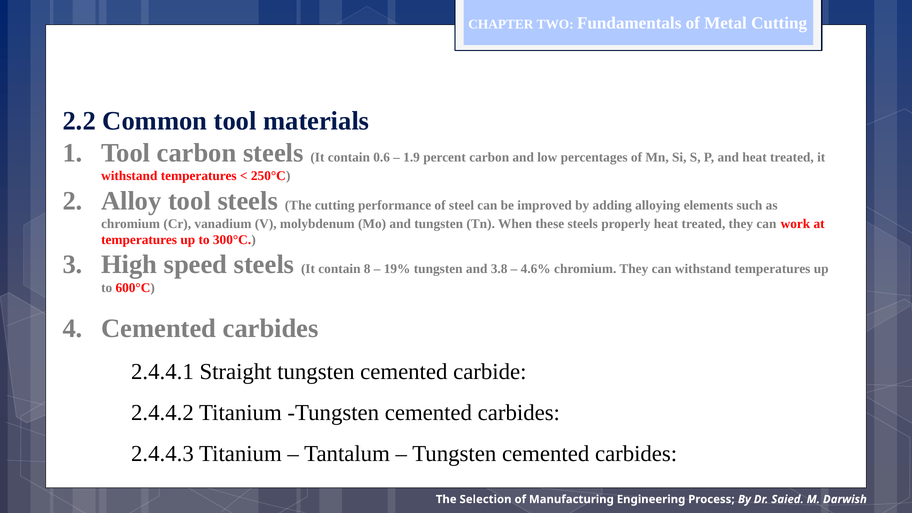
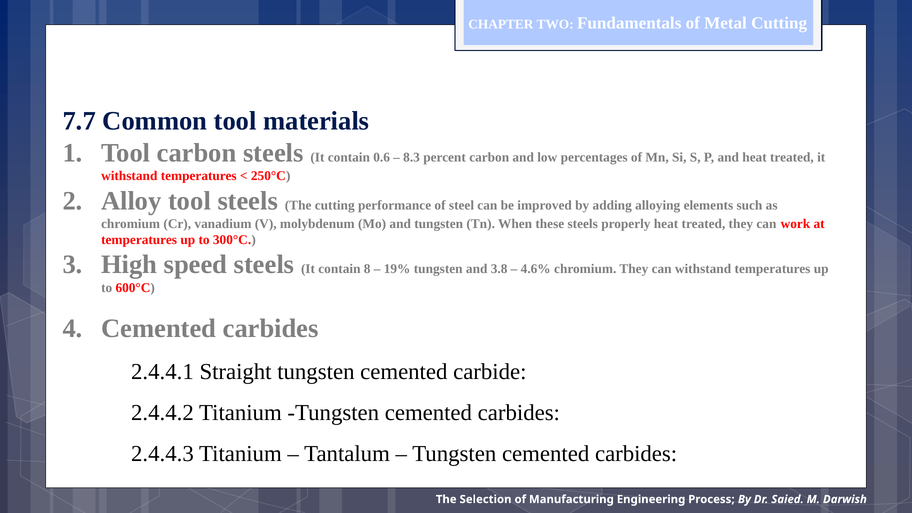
2.2: 2.2 -> 7.7
1.9: 1.9 -> 8.3
